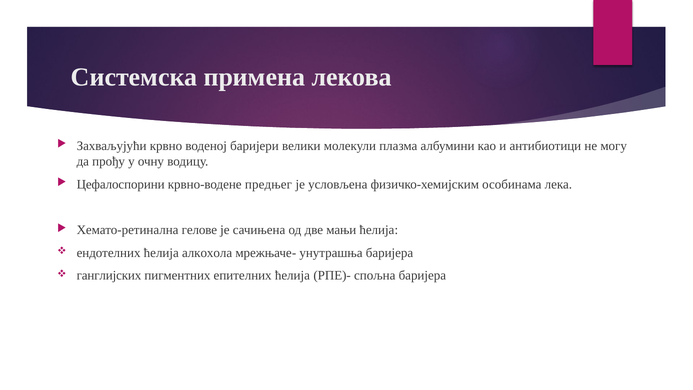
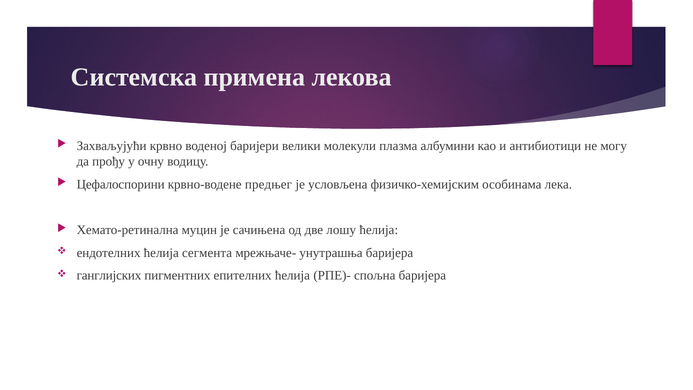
гелове: гелове -> муцин
мањи: мањи -> лошу
алкохола: алкохола -> сегмента
